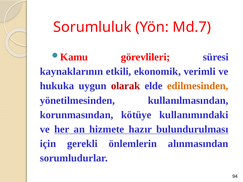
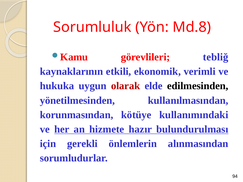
Md.7: Md.7 -> Md.8
süresi: süresi -> tebliğ
edilmesinden colour: orange -> black
